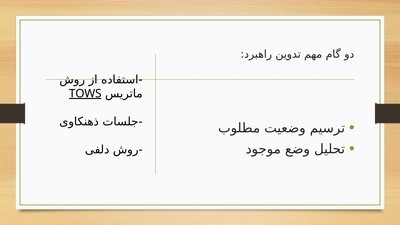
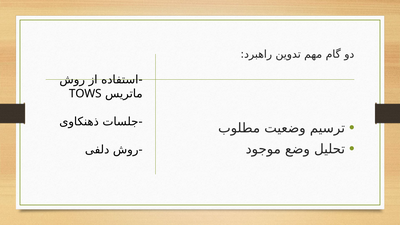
TOWS underline: present -> none
